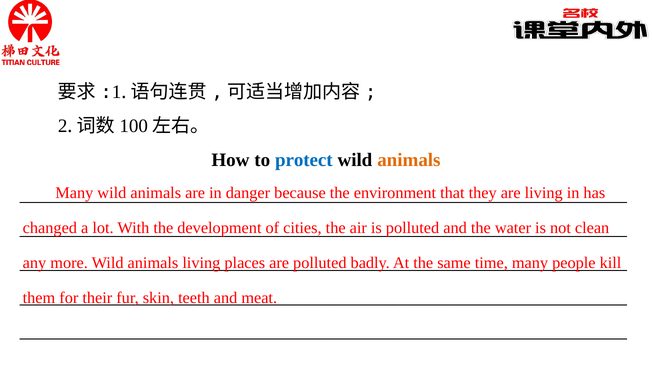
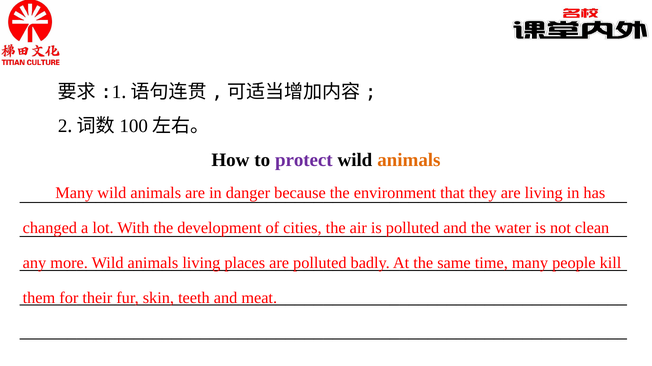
protect colour: blue -> purple
